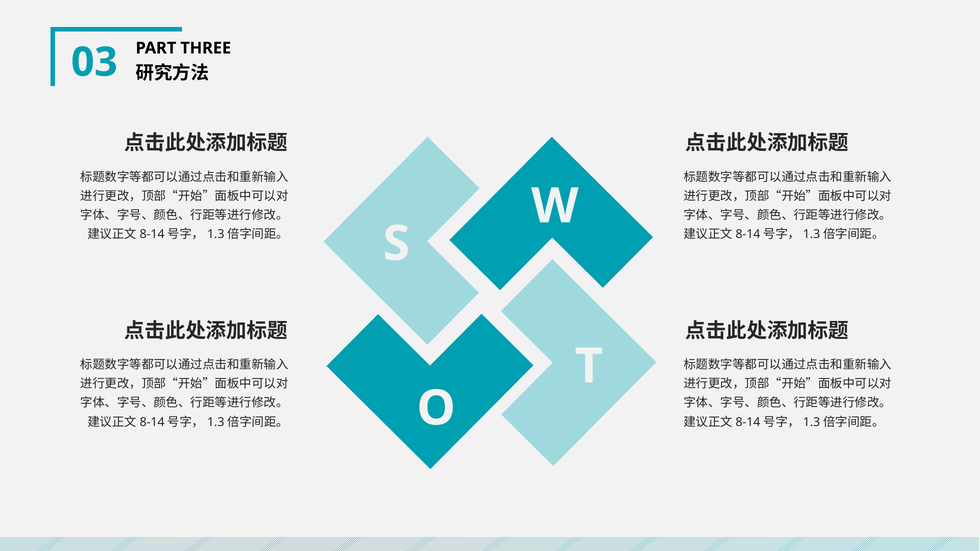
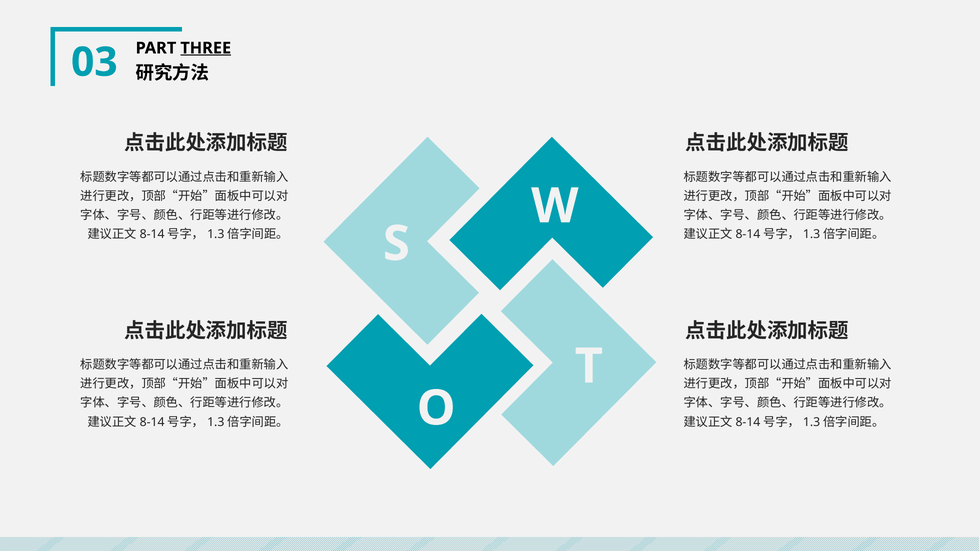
THREE underline: none -> present
